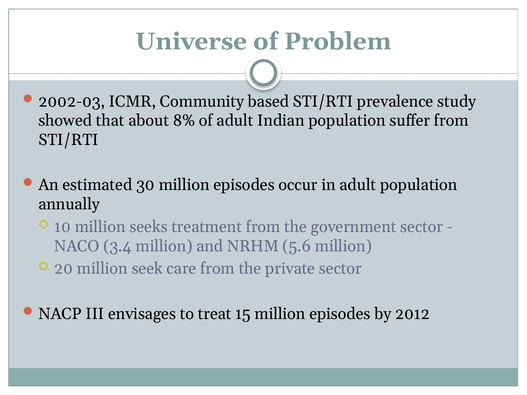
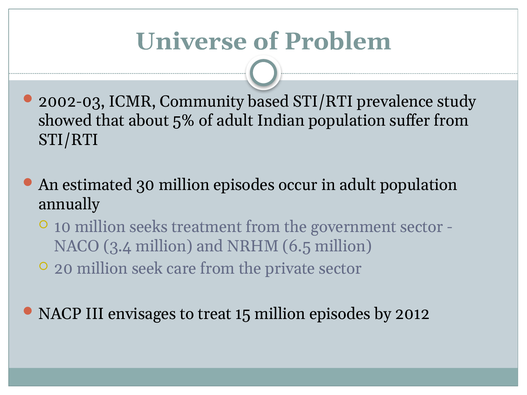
8%: 8% -> 5%
5.6: 5.6 -> 6.5
